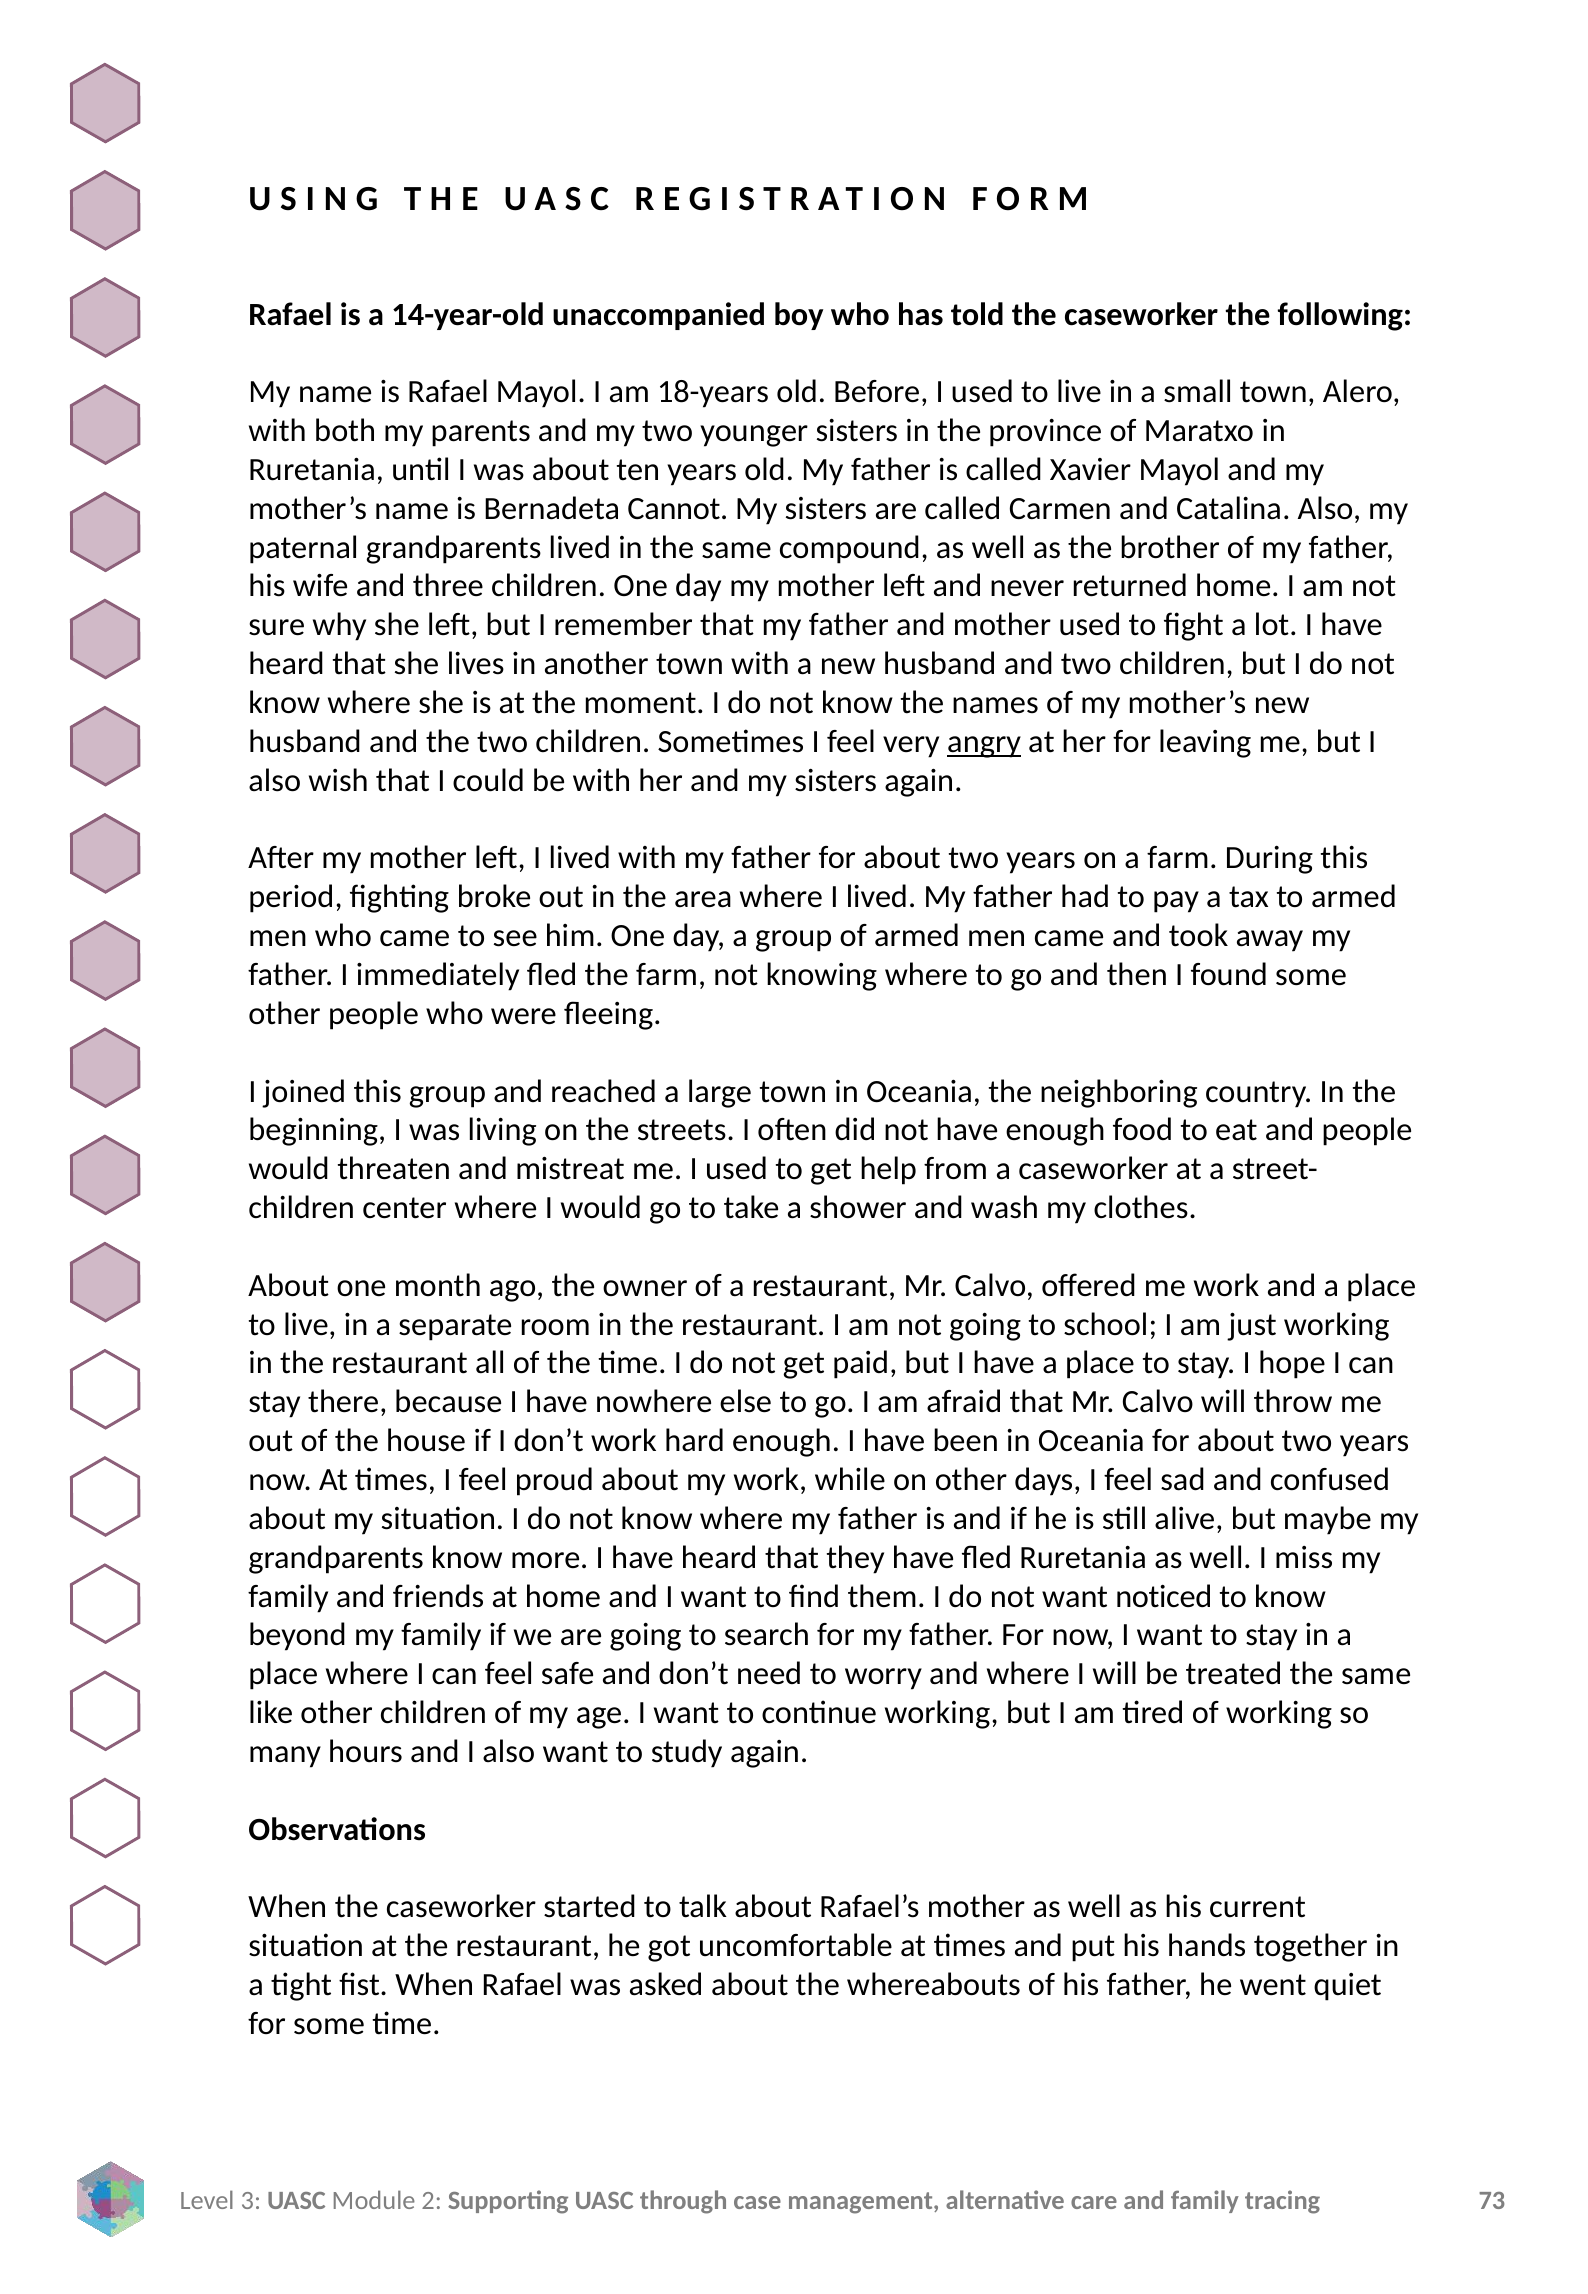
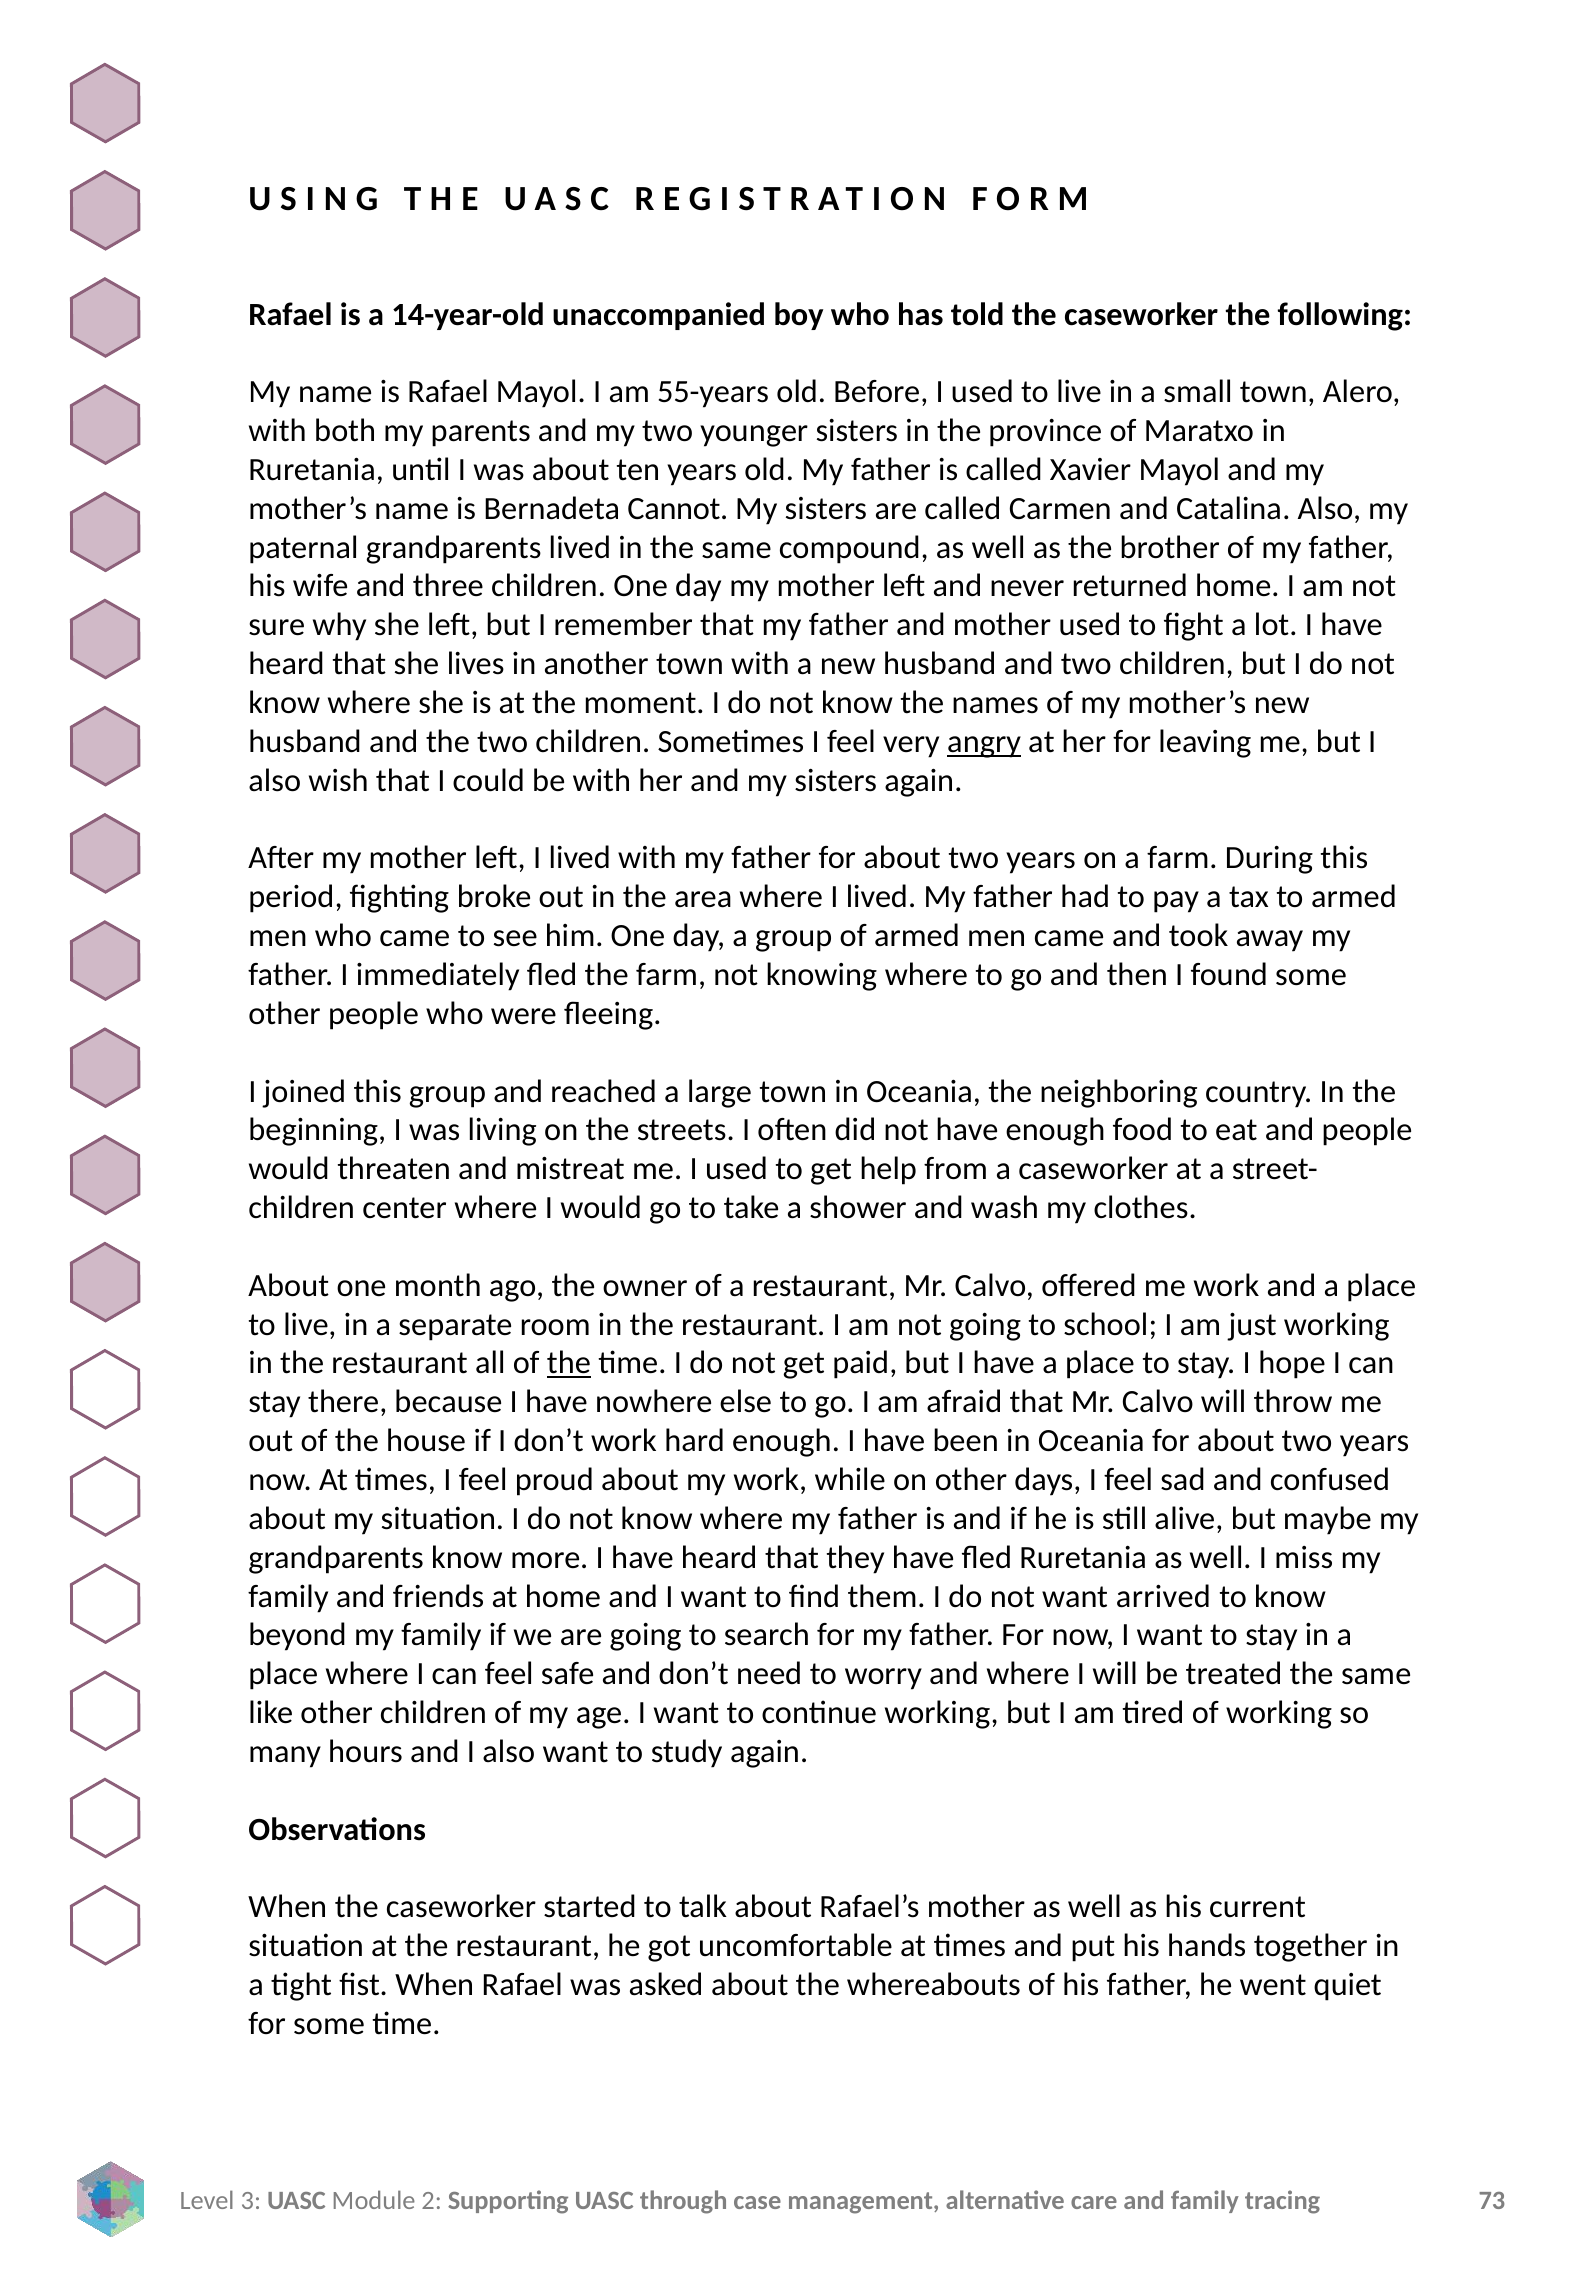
18-years: 18-years -> 55-years
the at (569, 1363) underline: none -> present
noticed: noticed -> arrived
